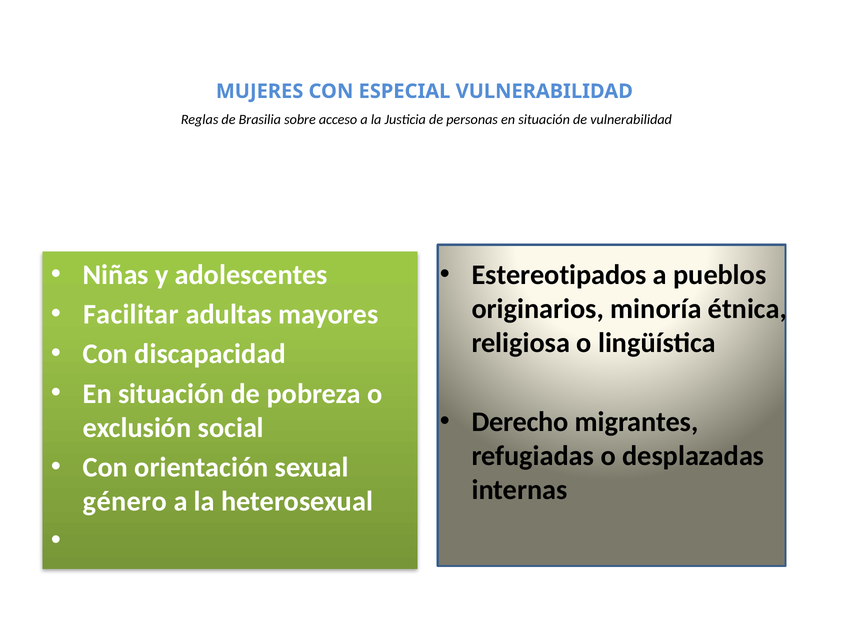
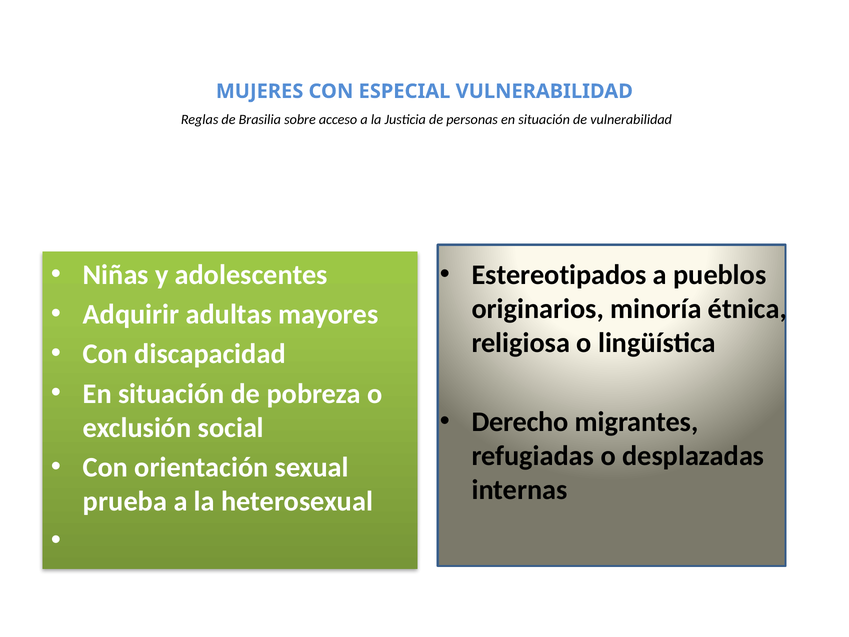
Facilitar: Facilitar -> Adquirir
género: género -> prueba
